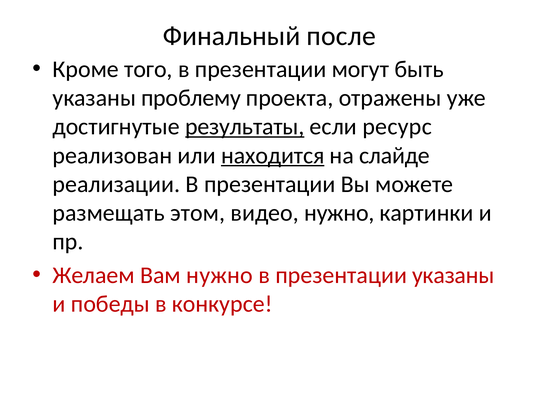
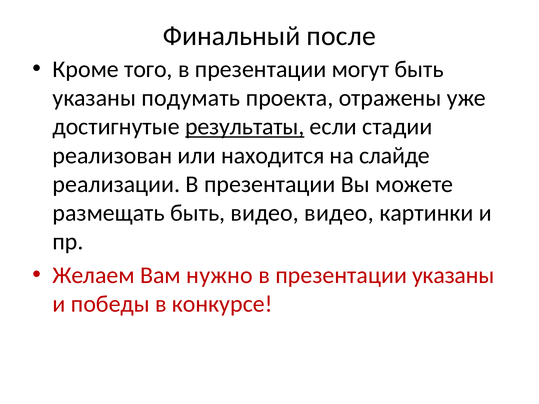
проблему: проблему -> подумать
ресурс: ресурс -> стадии
находится underline: present -> none
размещать этом: этом -> быть
видео нужно: нужно -> видео
